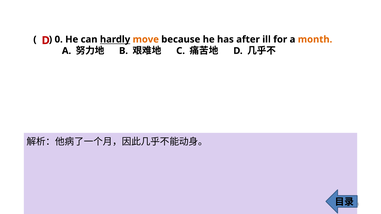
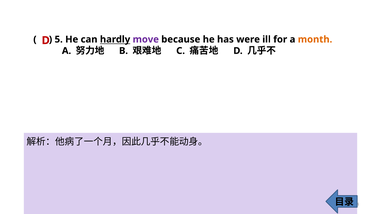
0: 0 -> 5
move colour: orange -> purple
after: after -> were
